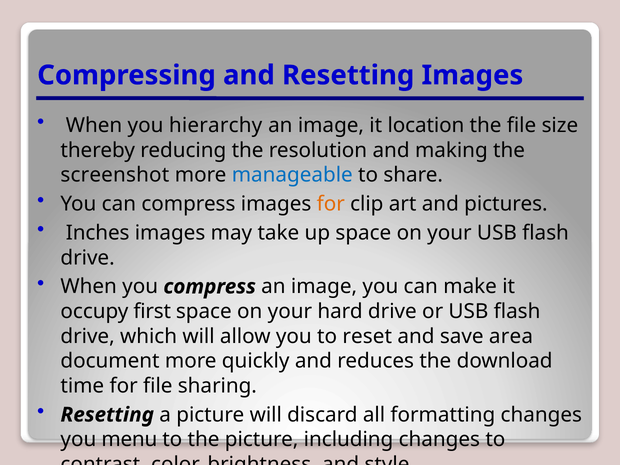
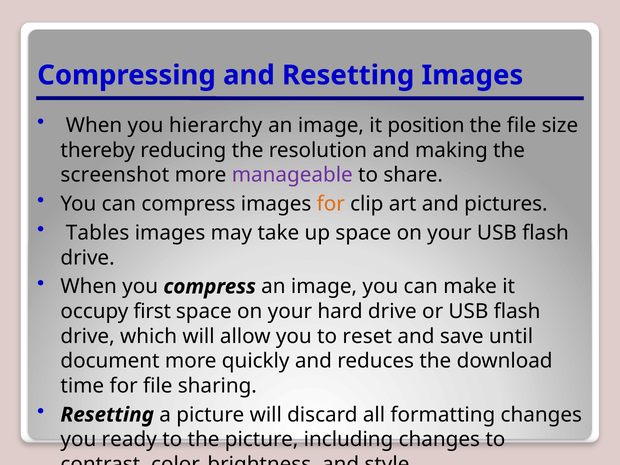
location: location -> position
manageable colour: blue -> purple
Inches: Inches -> Tables
area: area -> until
menu: menu -> ready
